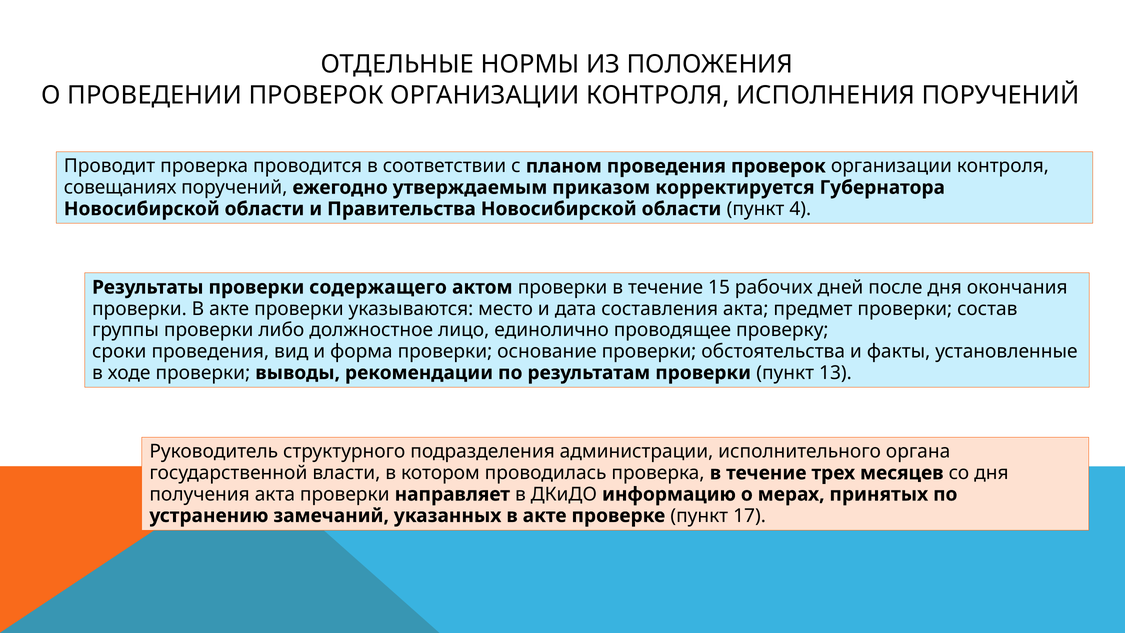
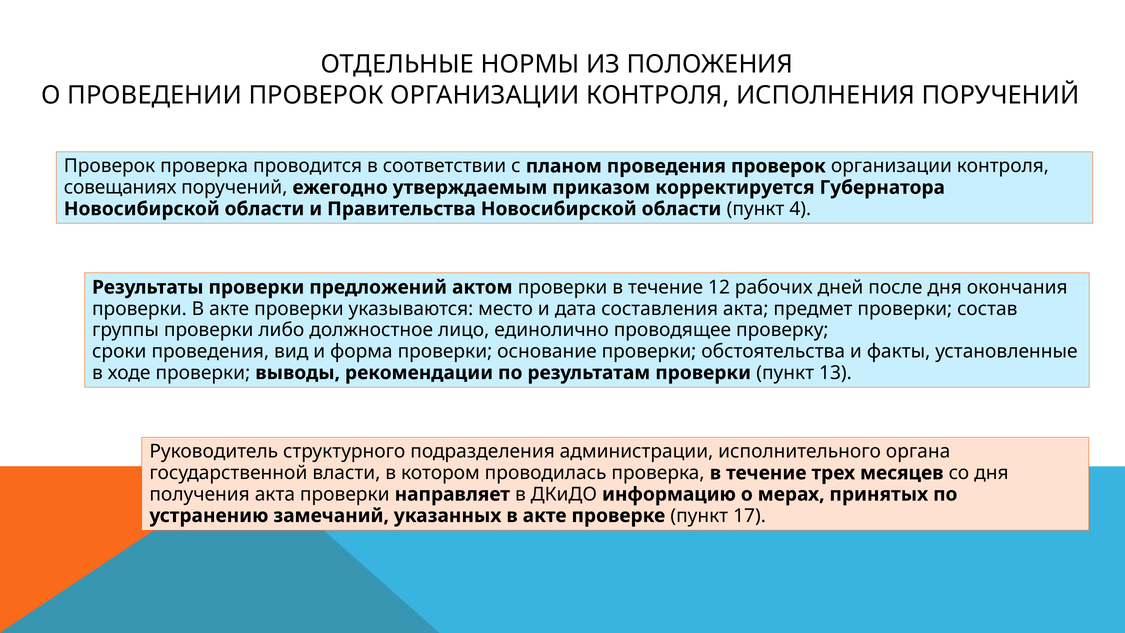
Проводит at (110, 166): Проводит -> Проверок
содержащего: содержащего -> предложений
15: 15 -> 12
